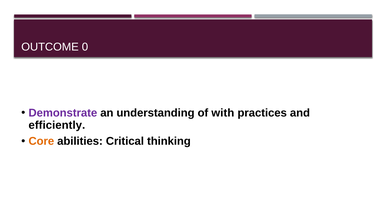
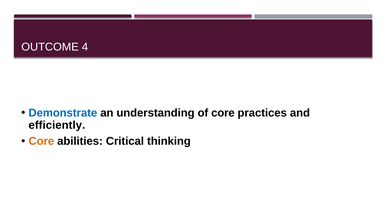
0: 0 -> 4
Demonstrate colour: purple -> blue
of with: with -> core
